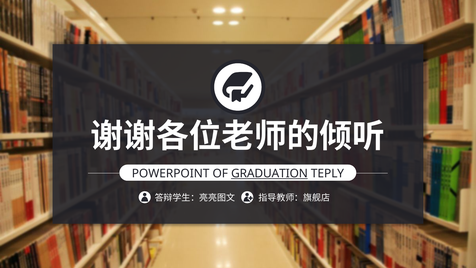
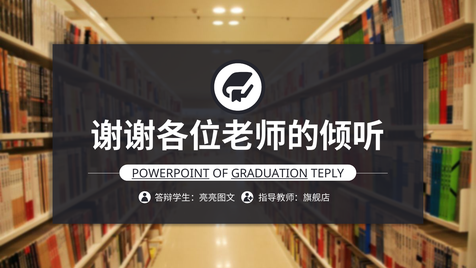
POWERPOINT underline: none -> present
